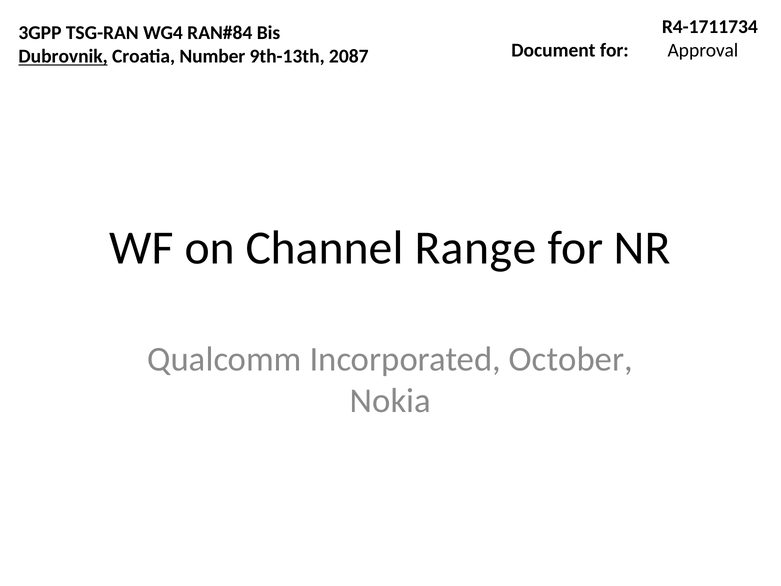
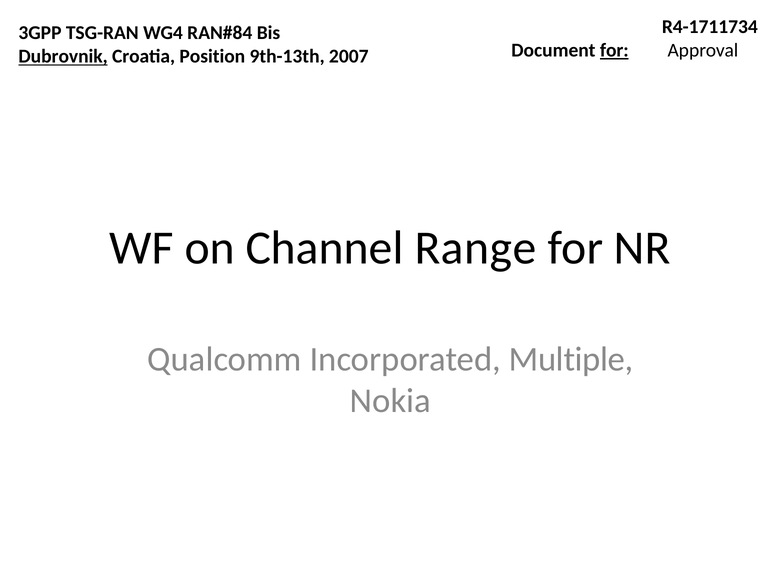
for at (614, 50) underline: none -> present
Number: Number -> Position
2087: 2087 -> 2007
October: October -> Multiple
